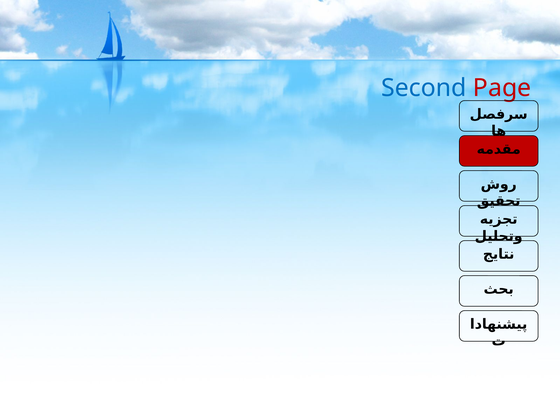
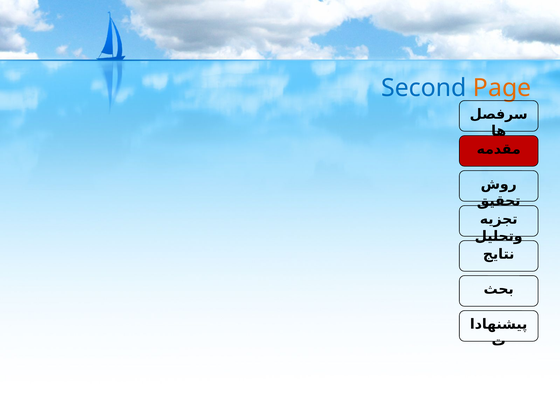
Page colour: red -> orange
